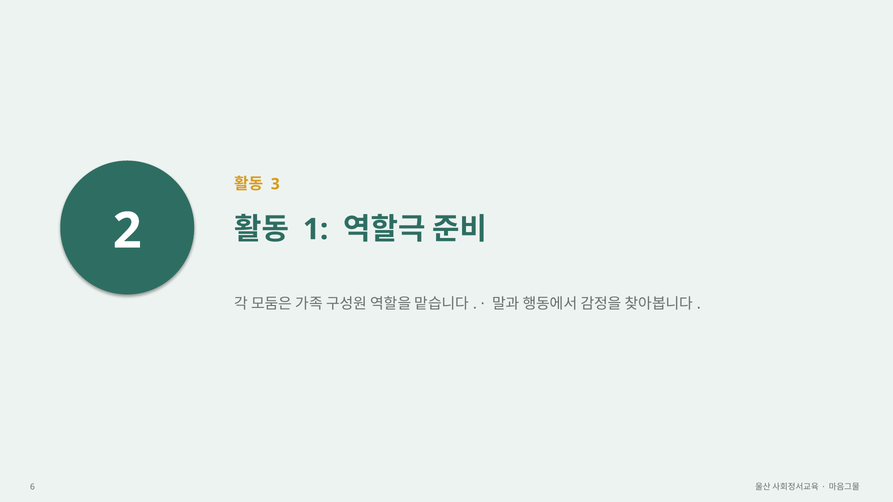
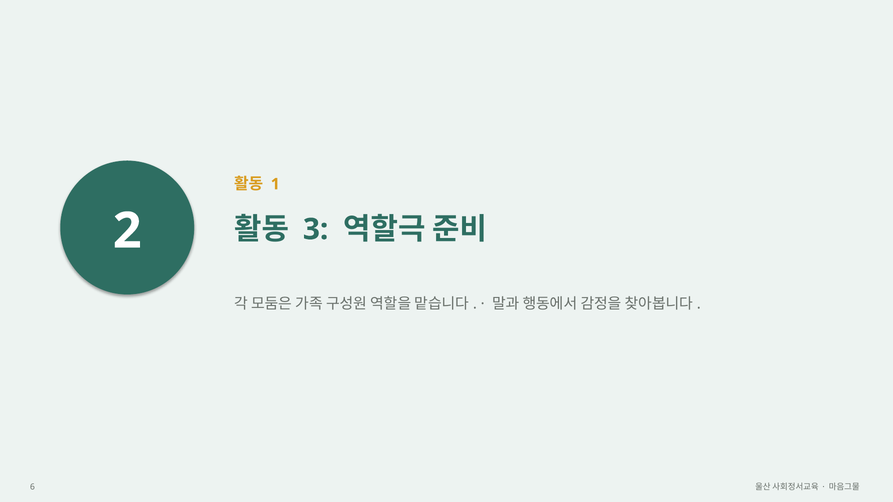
3: 3 -> 1
1: 1 -> 3
